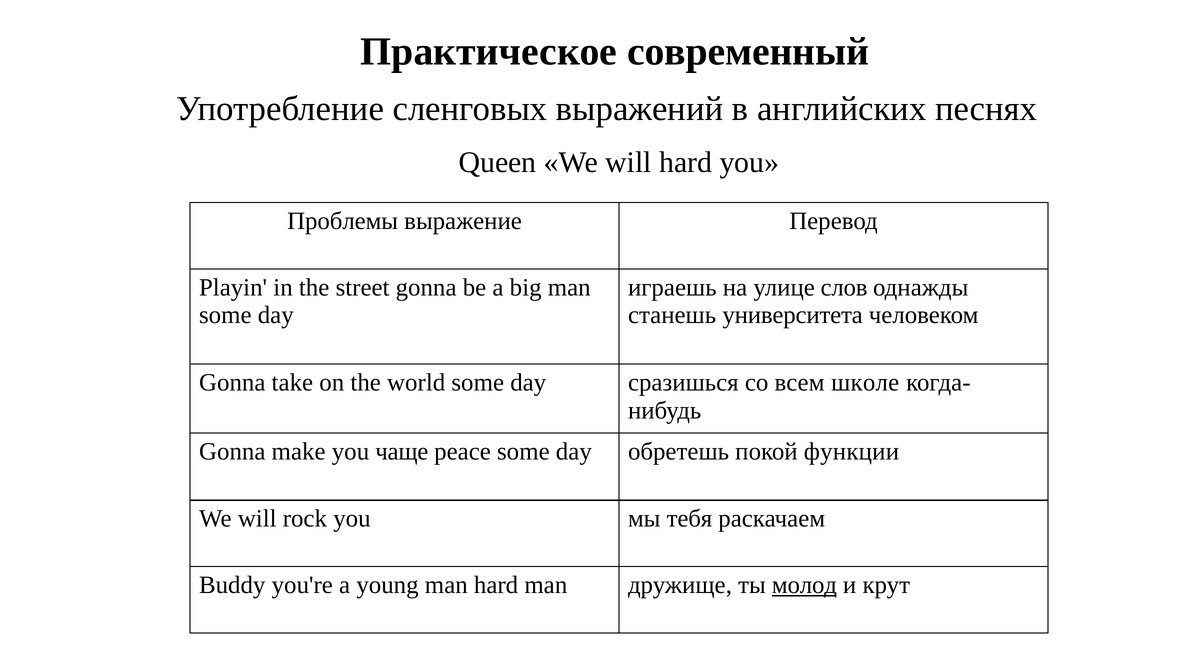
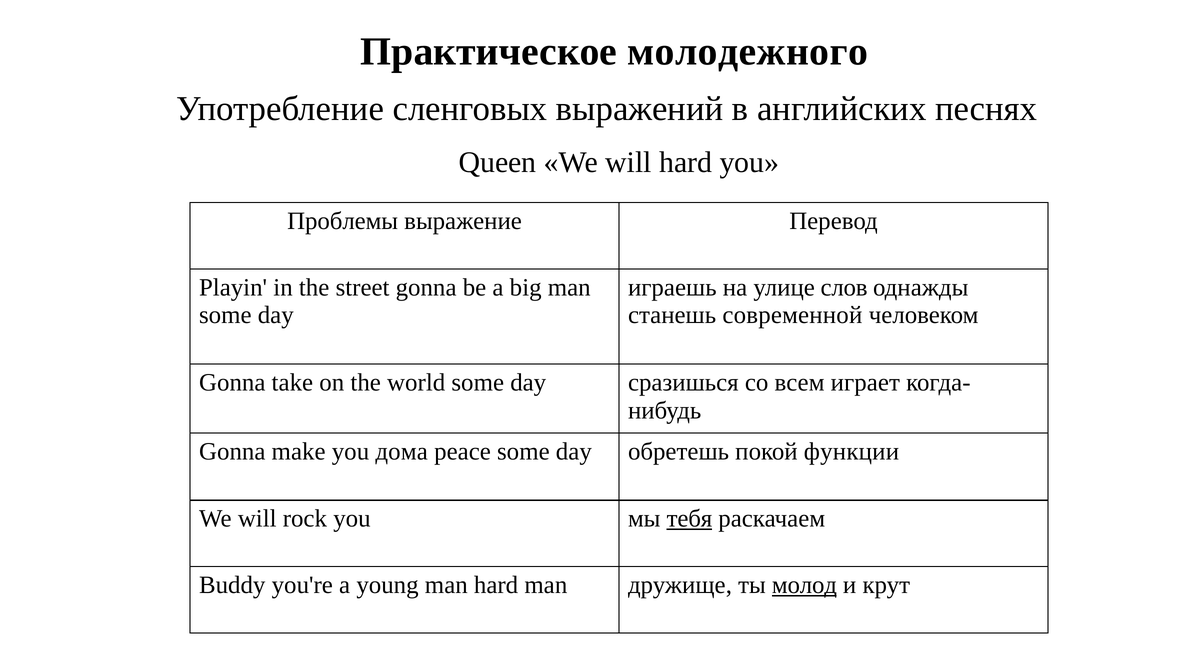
современный: современный -> молодежного
университета: университета -> современной
школе: школе -> играет
чаще: чаще -> дома
тебя underline: none -> present
